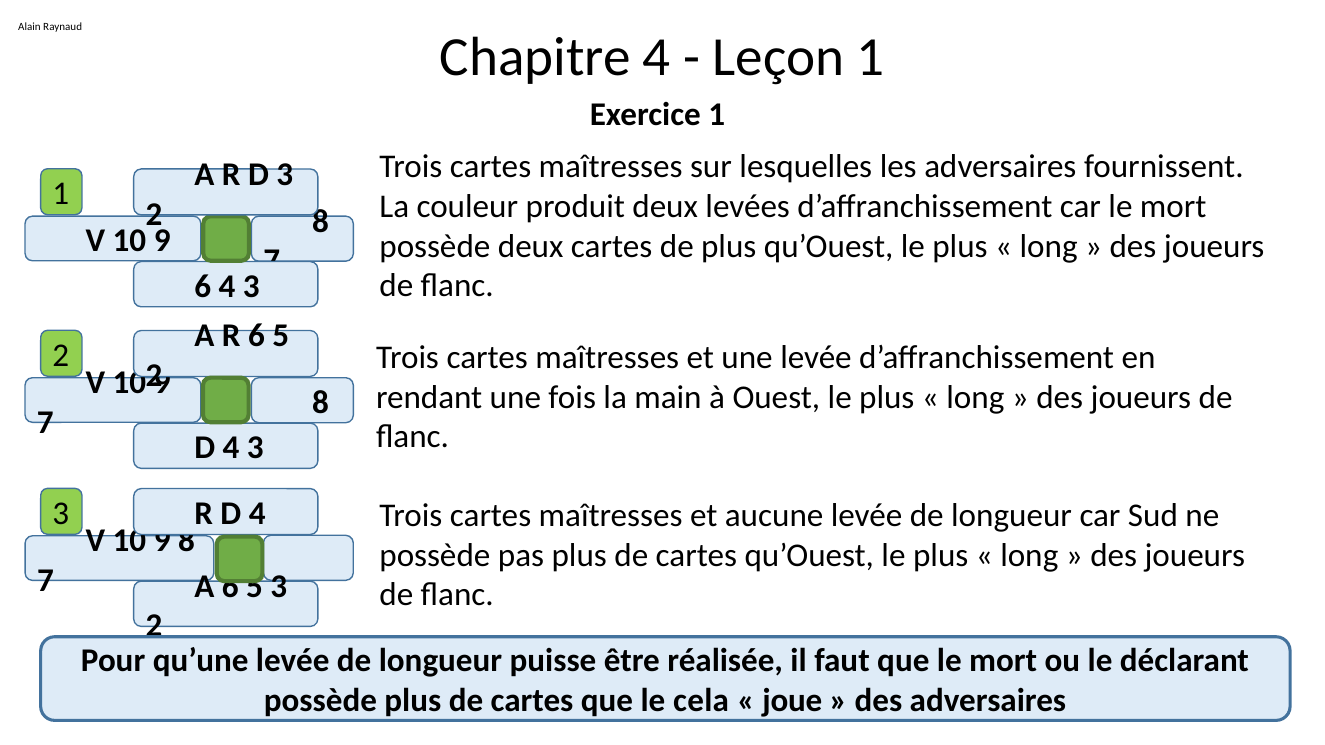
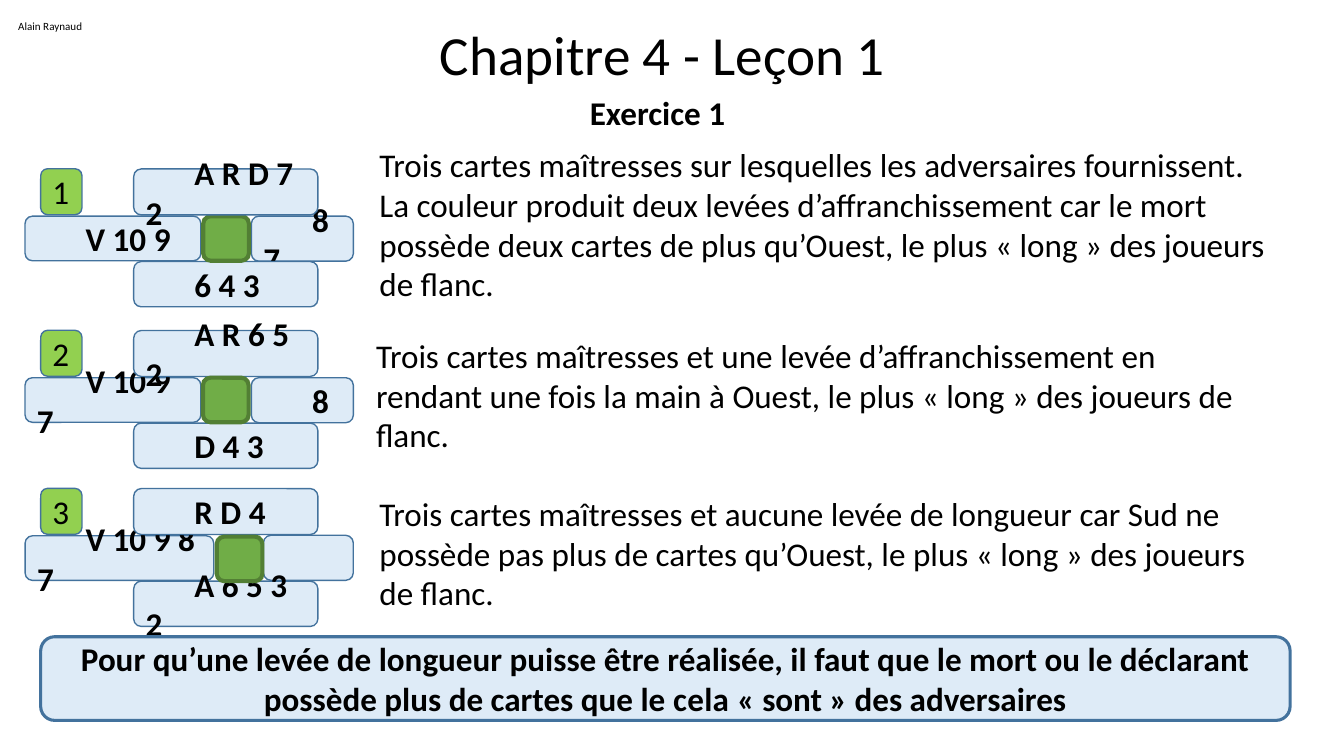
D 3: 3 -> 7
joue: joue -> sont
